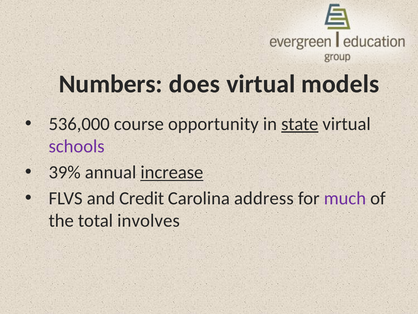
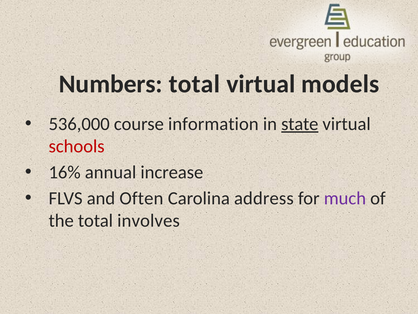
Numbers does: does -> total
opportunity: opportunity -> information
schools colour: purple -> red
39%: 39% -> 16%
increase underline: present -> none
Credit: Credit -> Often
